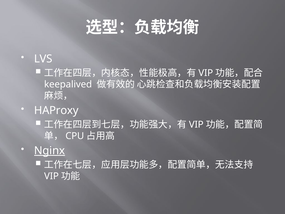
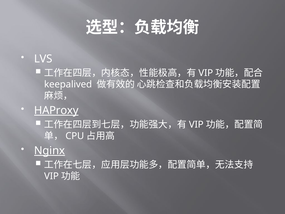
HAProxy underline: none -> present
